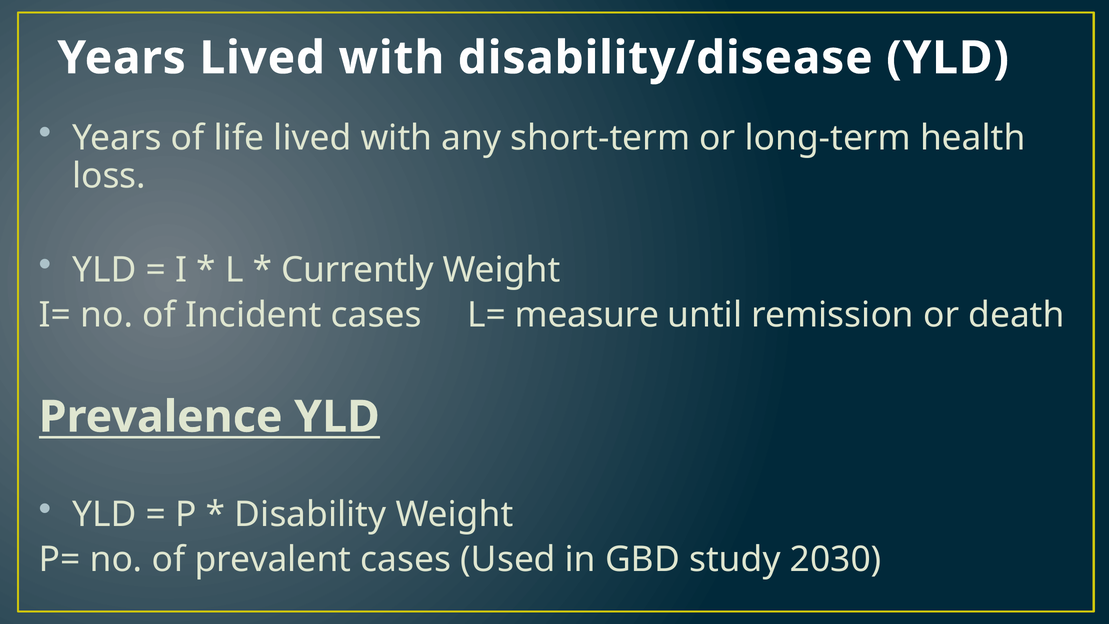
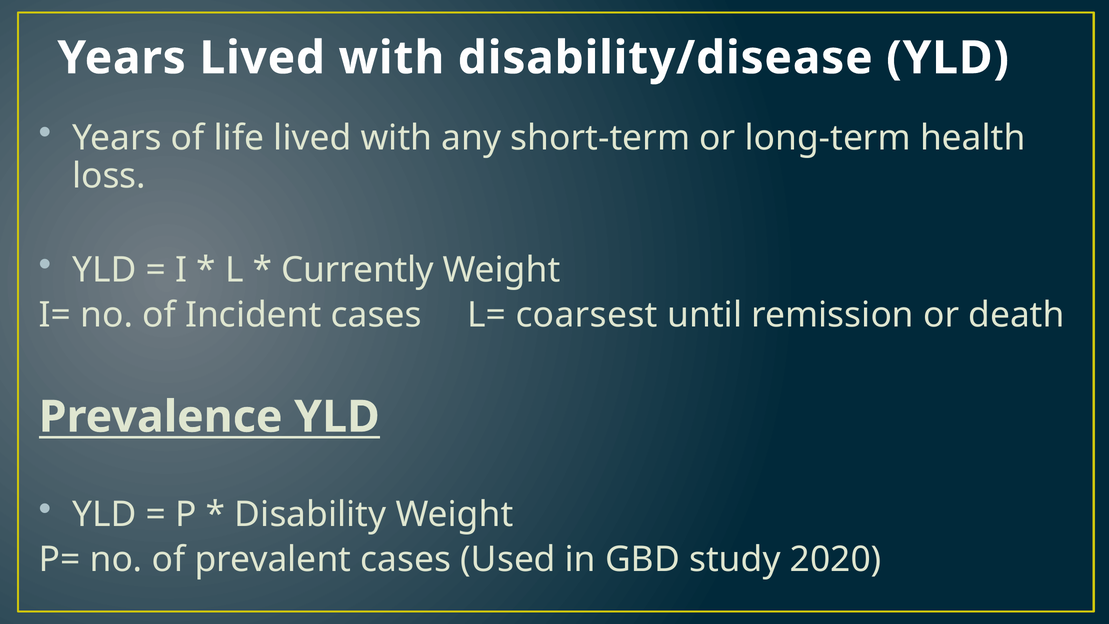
measure: measure -> coarsest
2030: 2030 -> 2020
